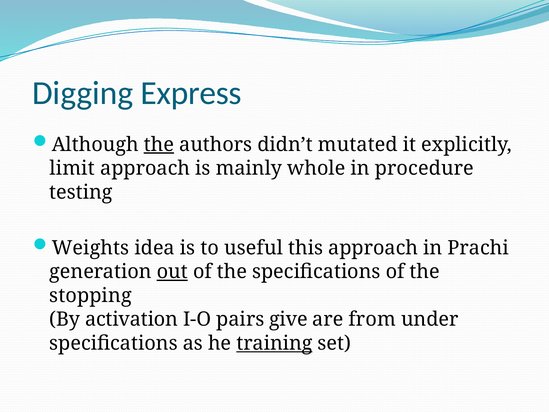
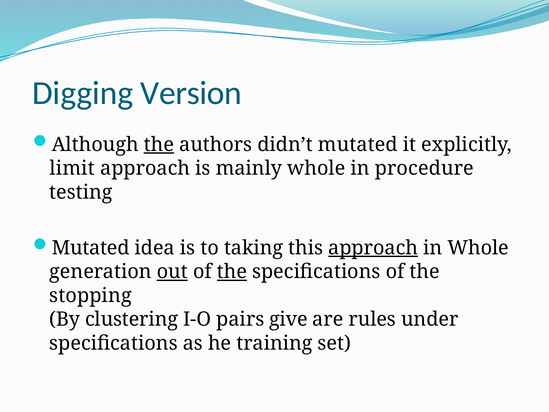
Express: Express -> Version
Weights at (90, 248): Weights -> Mutated
useful: useful -> taking
approach at (373, 248) underline: none -> present
in Prachi: Prachi -> Whole
the at (232, 272) underline: none -> present
activation: activation -> clustering
from: from -> rules
training underline: present -> none
